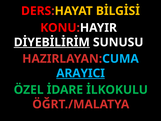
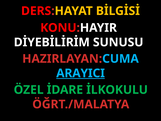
DİYEBİLİRİM underline: present -> none
